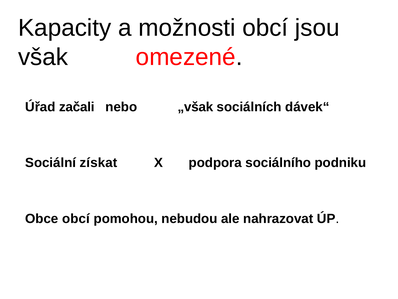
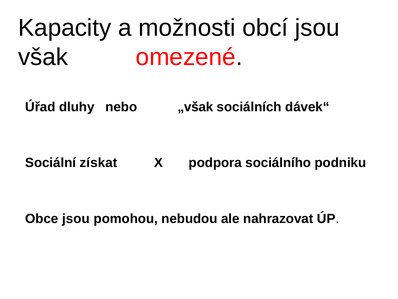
začali: začali -> dluhy
Obce obcí: obcí -> jsou
